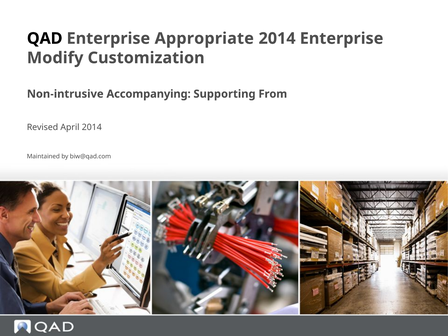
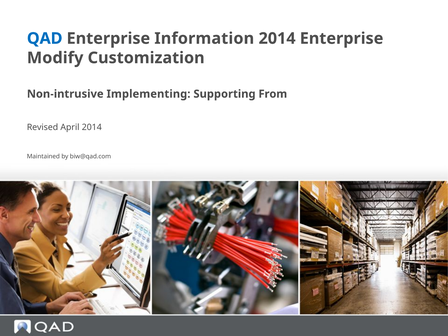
QAD colour: black -> blue
Appropriate: Appropriate -> Information
Accompanying: Accompanying -> Implementing
